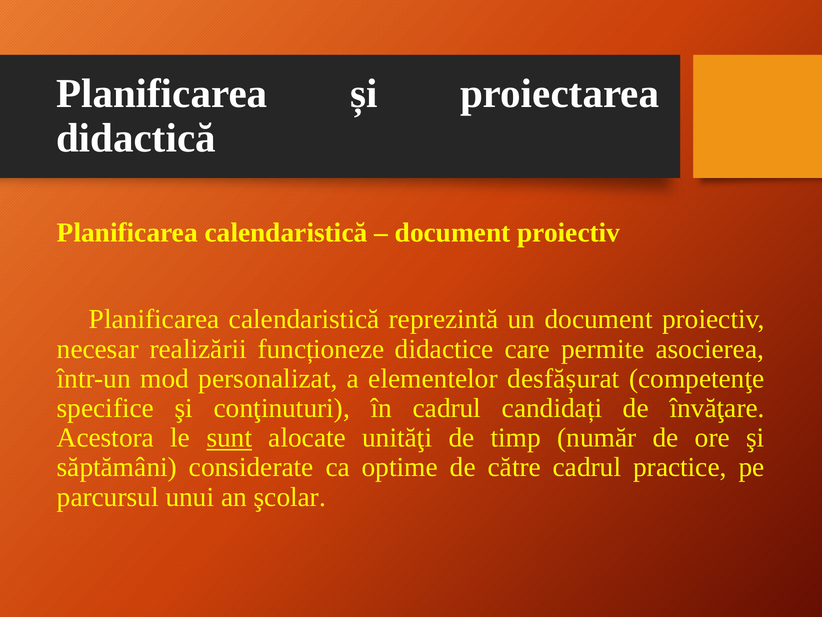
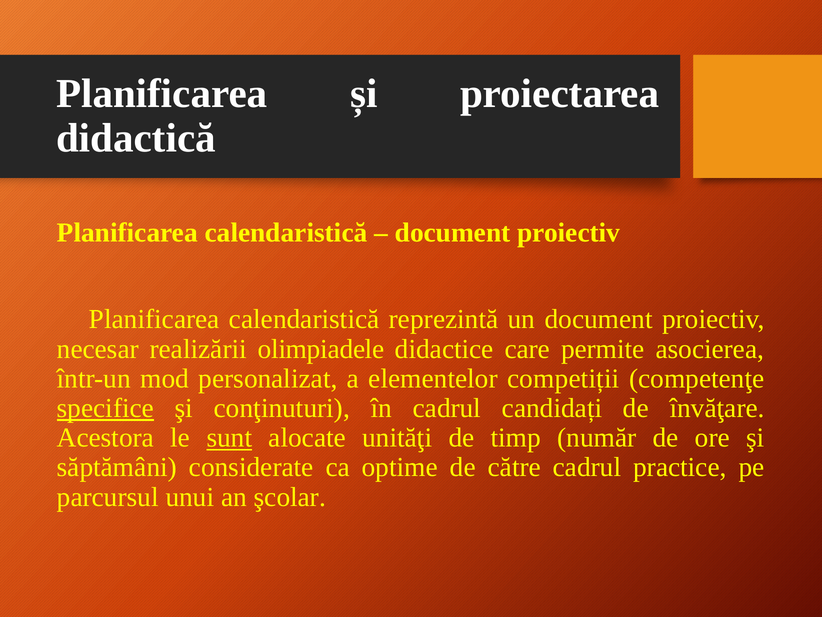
funcționeze: funcționeze -> olimpiadele
desfășurat: desfășurat -> competiții
specifice underline: none -> present
